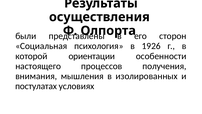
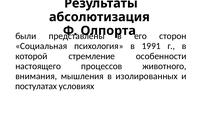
осуществления: осуществления -> абсолютизация
1926: 1926 -> 1991
ориентации: ориентации -> стремление
получения: получения -> животного
